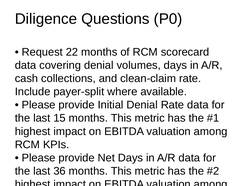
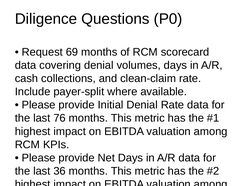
22: 22 -> 69
15: 15 -> 76
